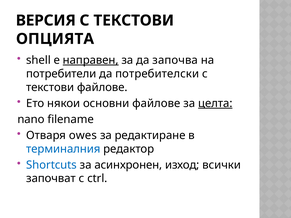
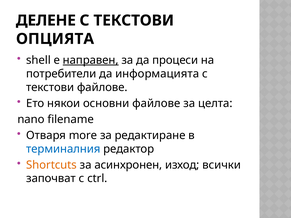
ВЕРСИЯ: ВЕРСИЯ -> ДЕЛЕНЕ
започва: започва -> процеси
потребителски: потребителски -> информацията
целта underline: present -> none
owes: owes -> more
Shortcuts colour: blue -> orange
